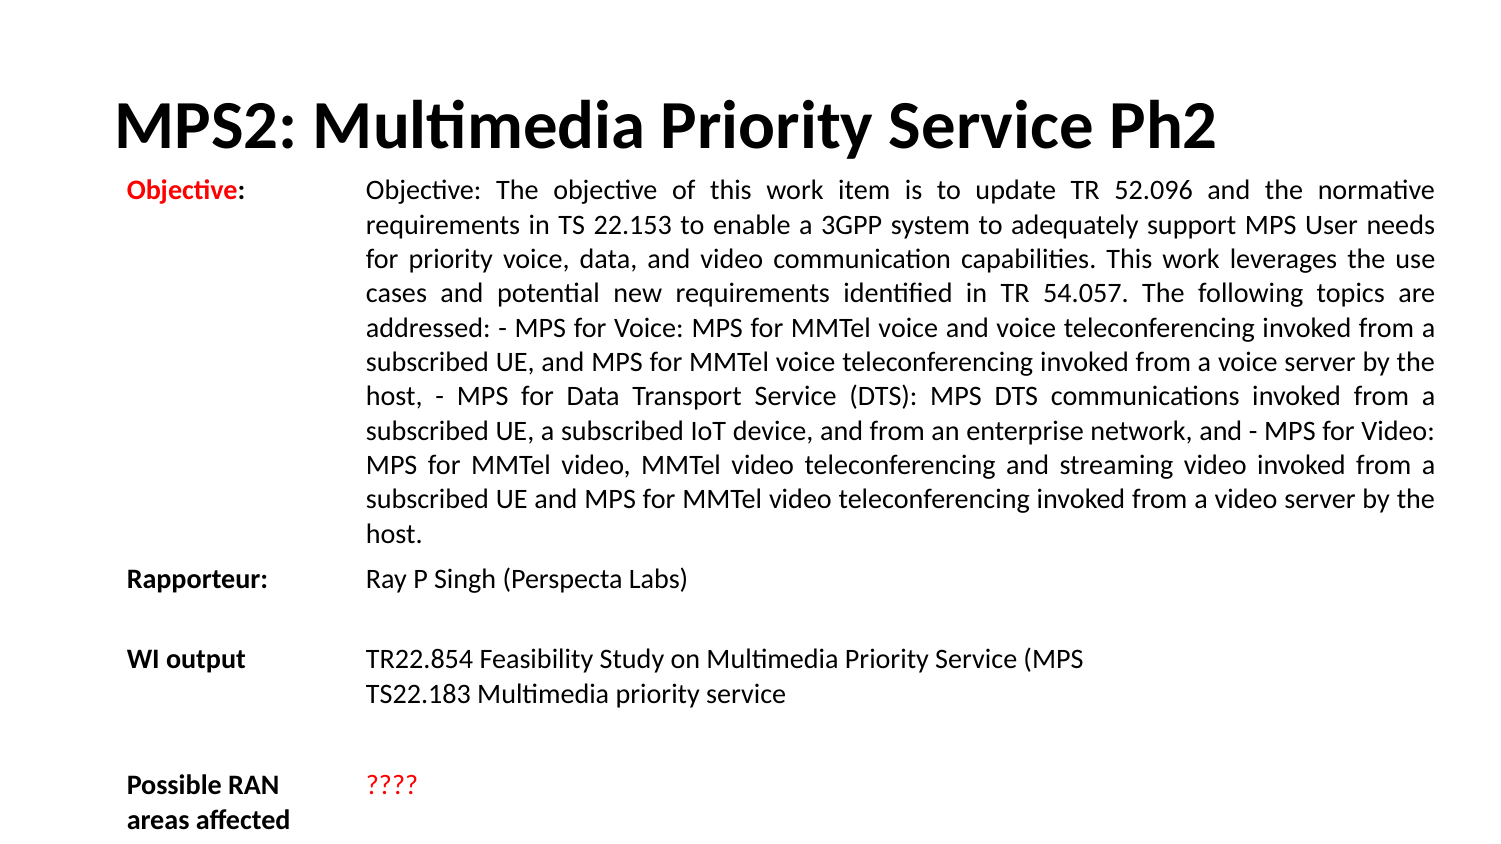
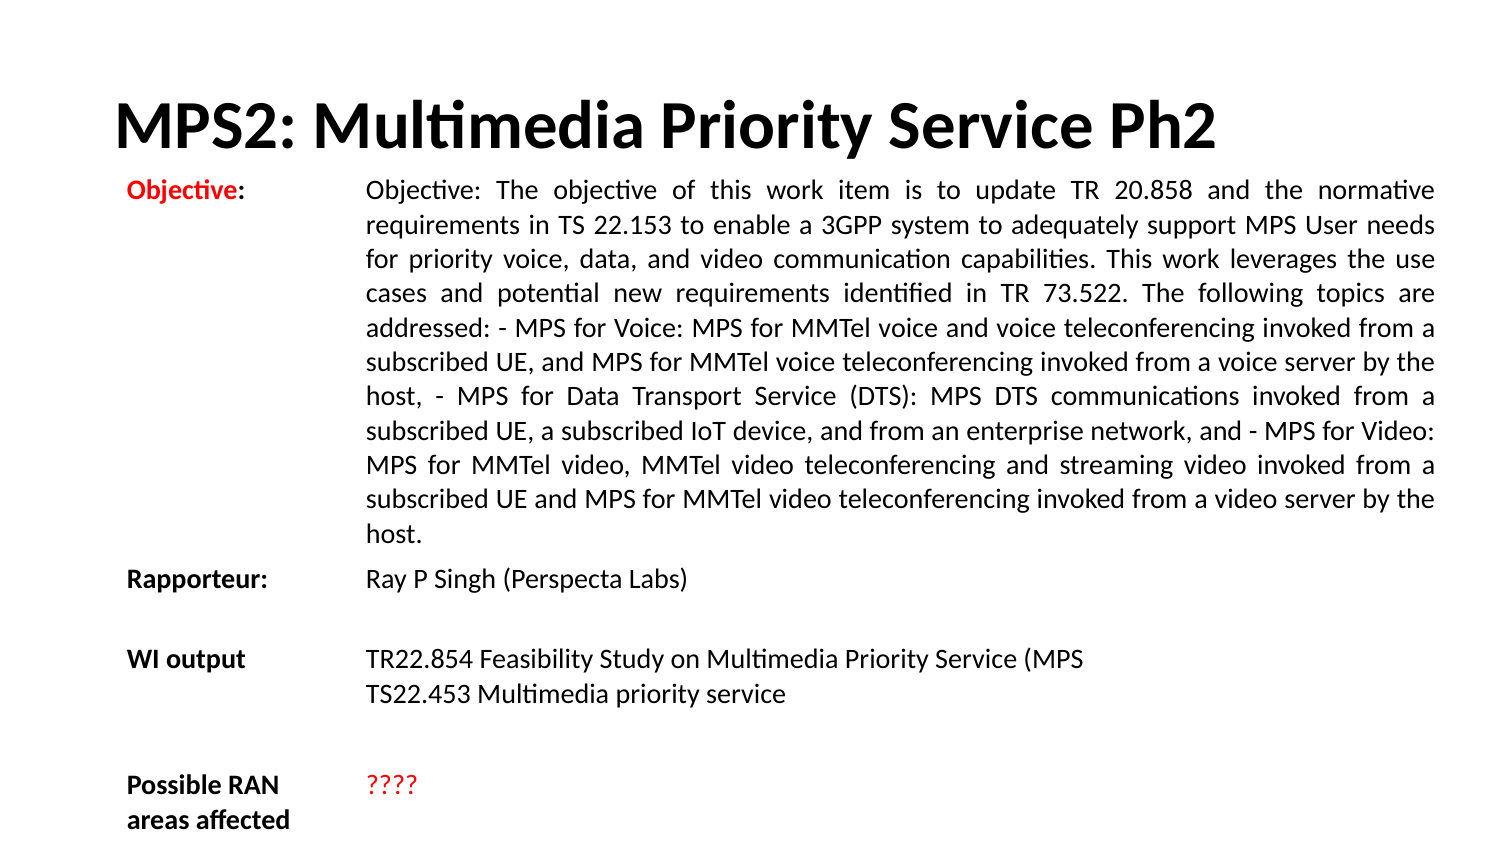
52.096: 52.096 -> 20.858
54.057: 54.057 -> 73.522
TS22.183: TS22.183 -> TS22.453
